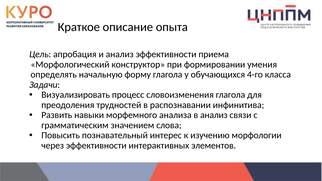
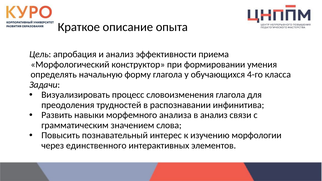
через эффективности: эффективности -> единственного
